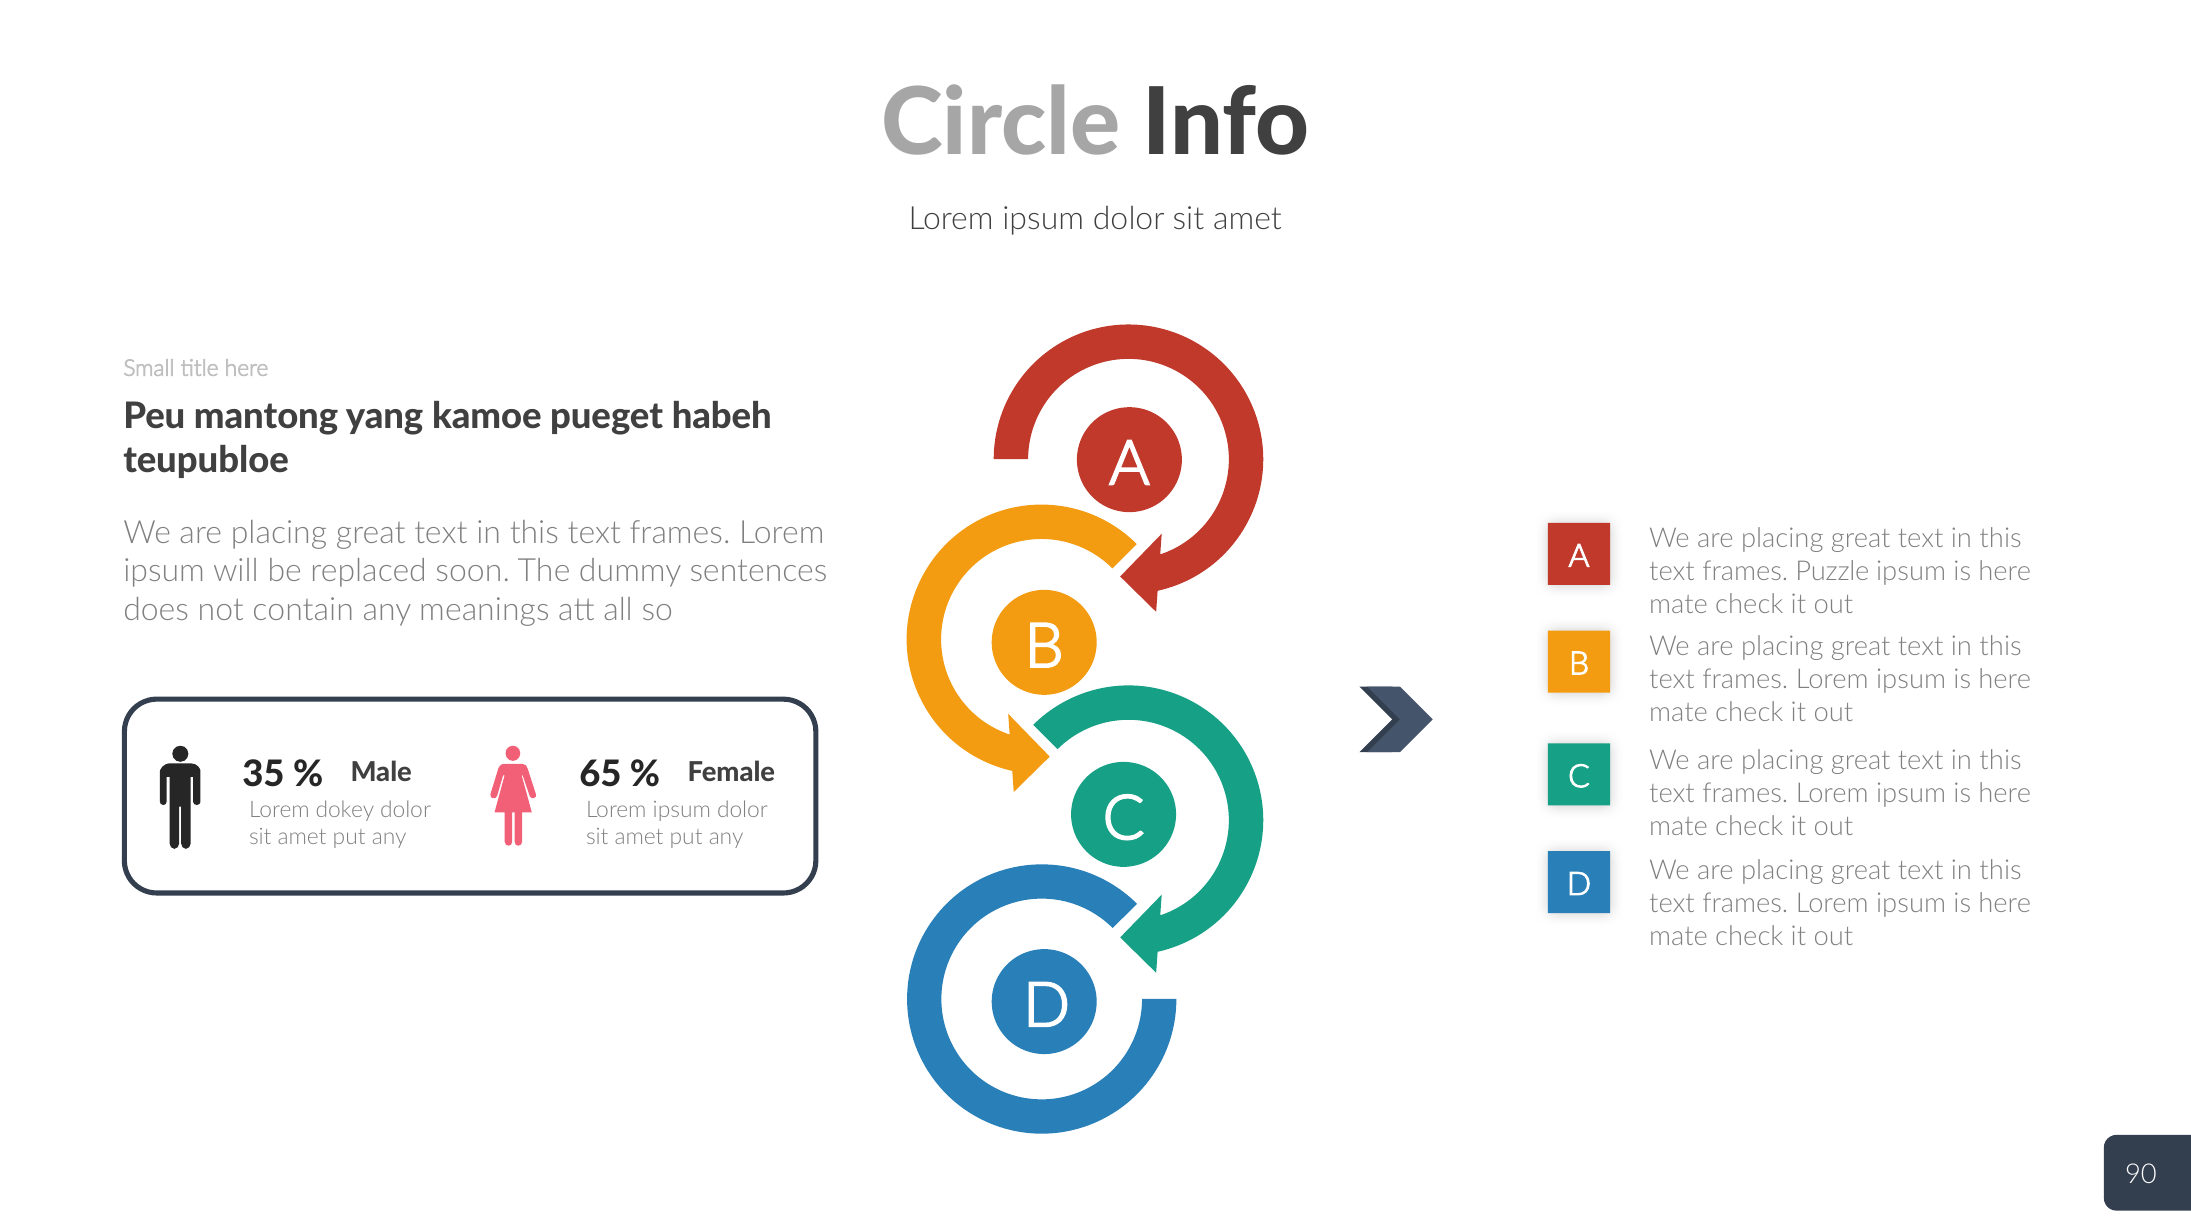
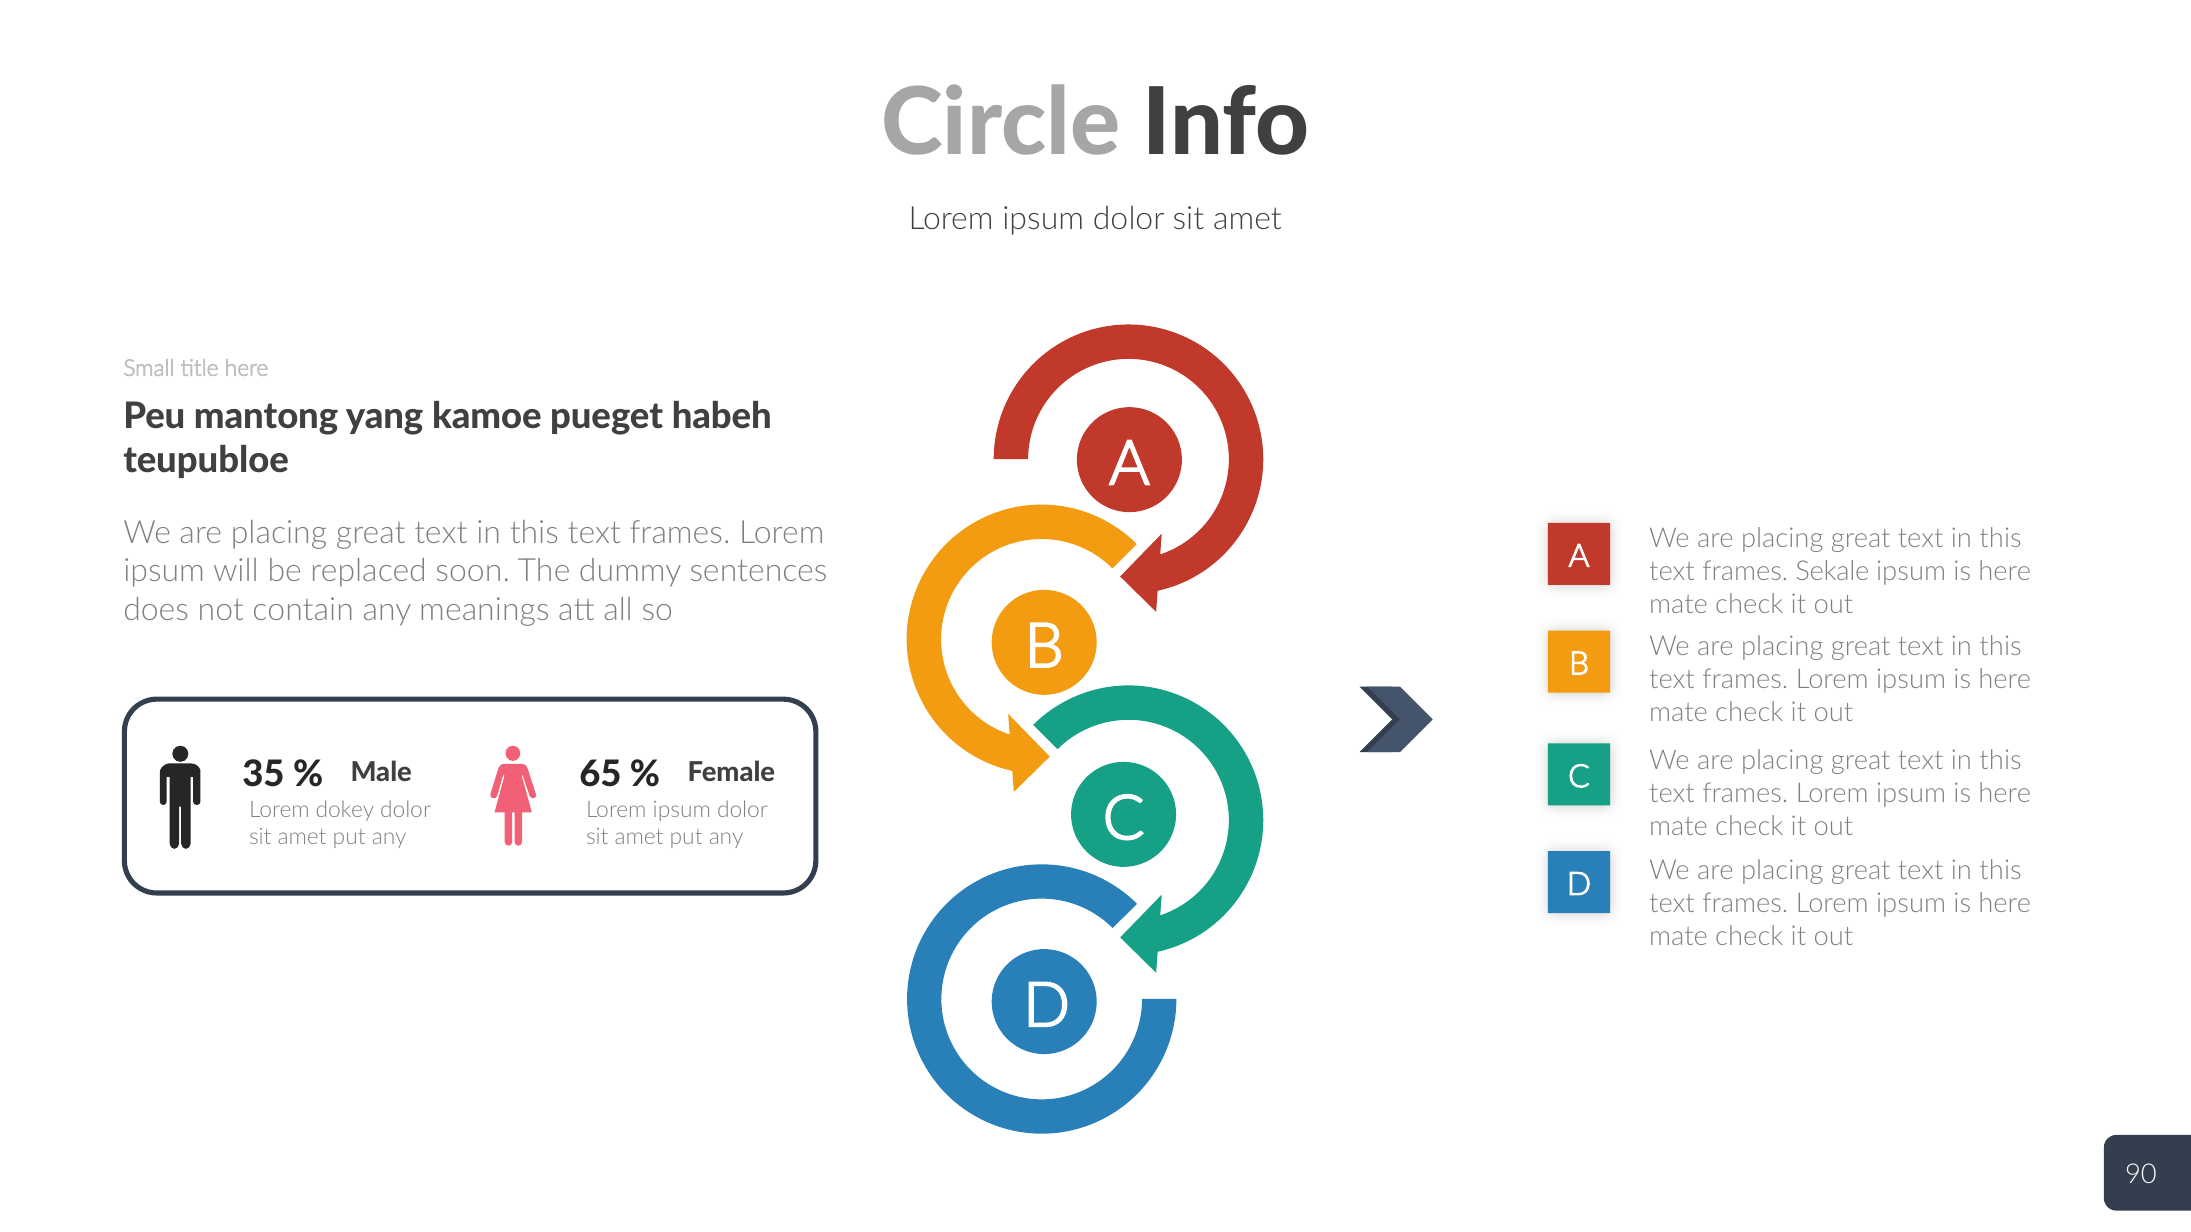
Puzzle: Puzzle -> Sekale
